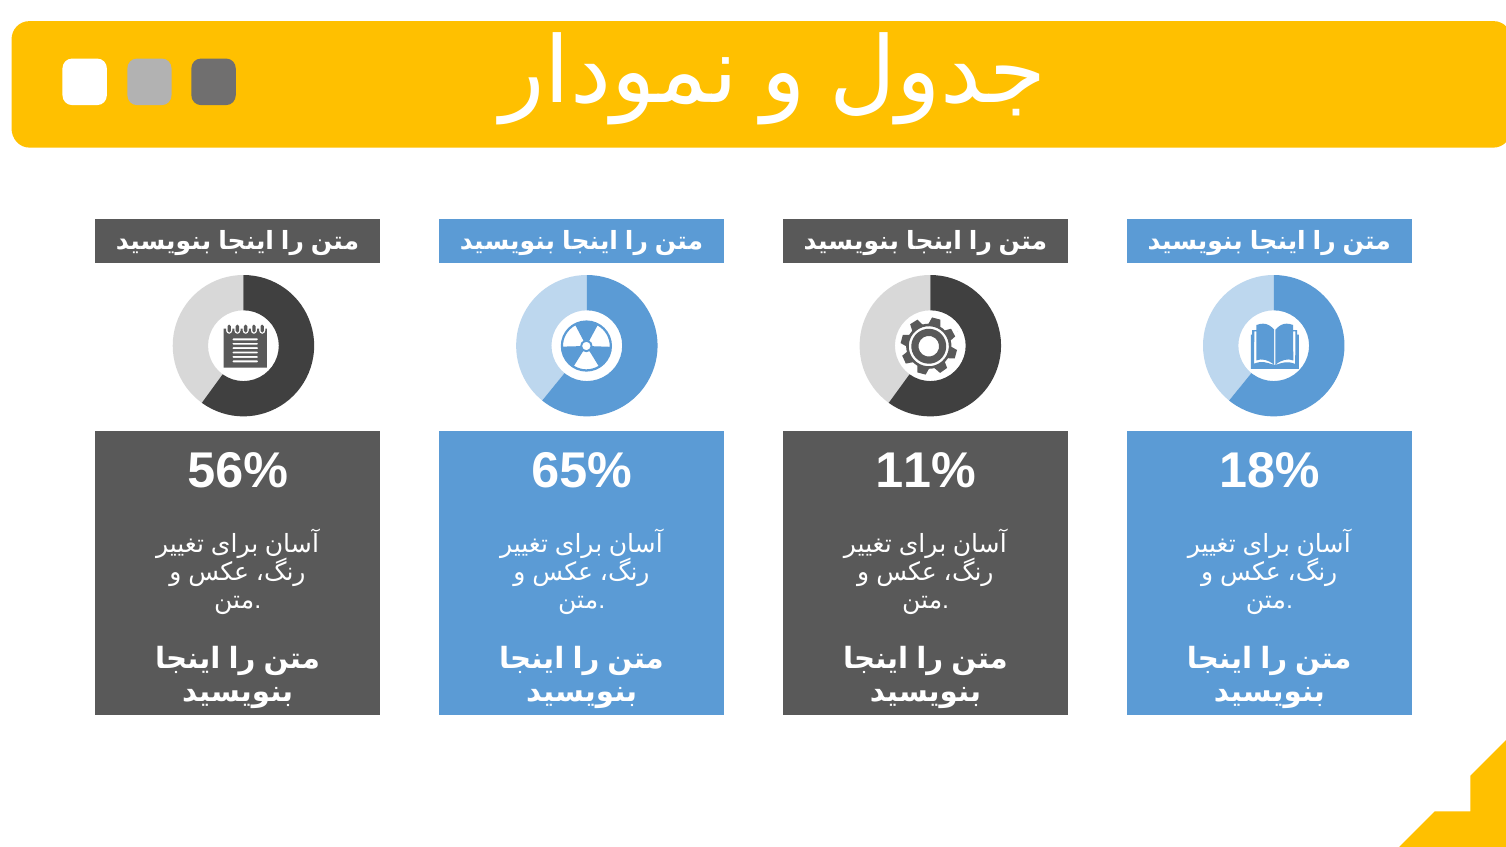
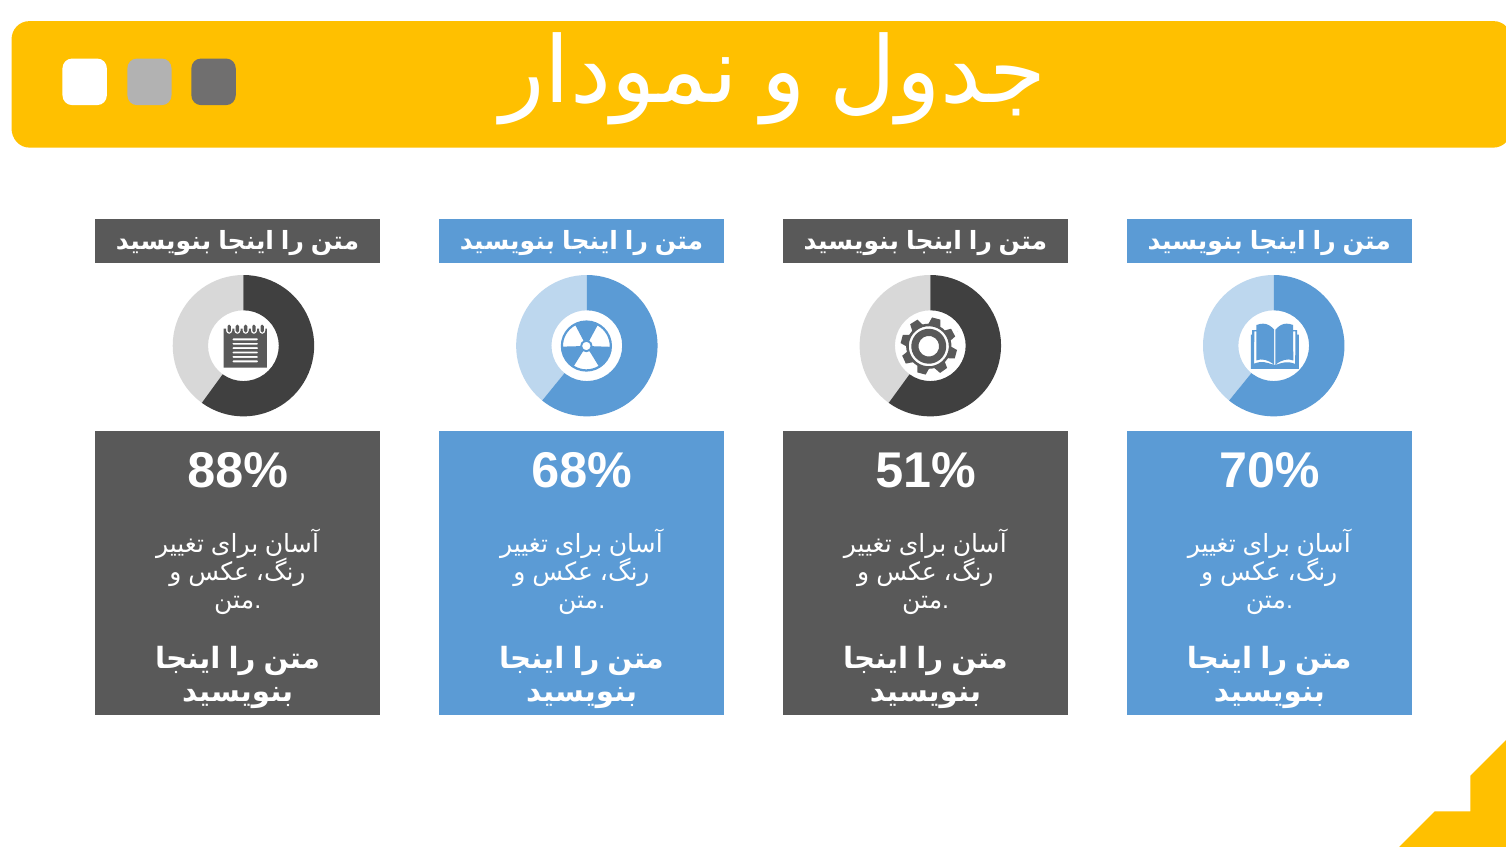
56%: 56% -> 88%
65%: 65% -> 68%
11%: 11% -> 51%
18%: 18% -> 70%
